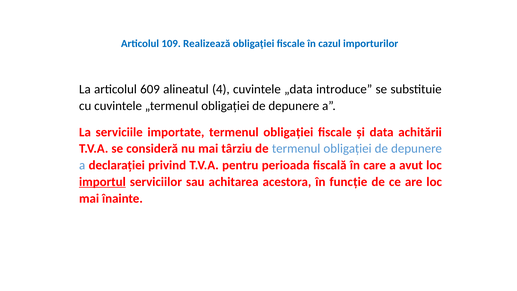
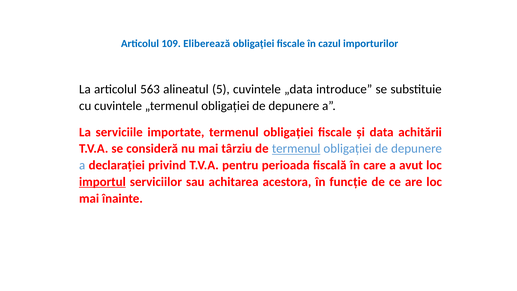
Realizează: Realizează -> Eliberează
609: 609 -> 563
4: 4 -> 5
termenul at (296, 149) underline: none -> present
